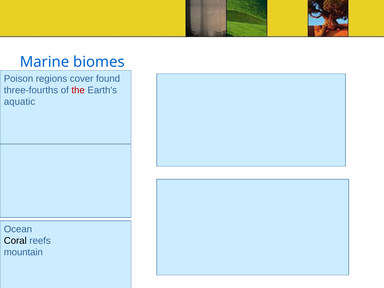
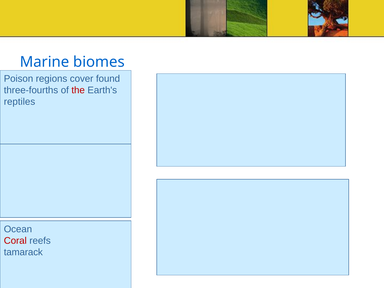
aquatic: aquatic -> reptiles
Coral colour: black -> red
mountain: mountain -> tamarack
